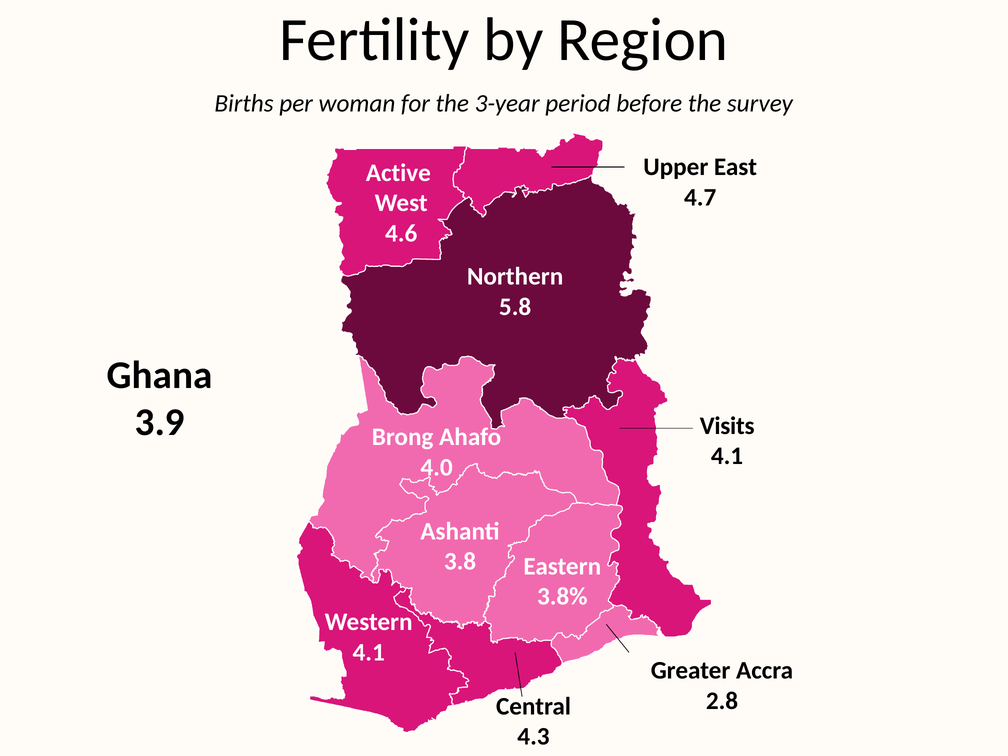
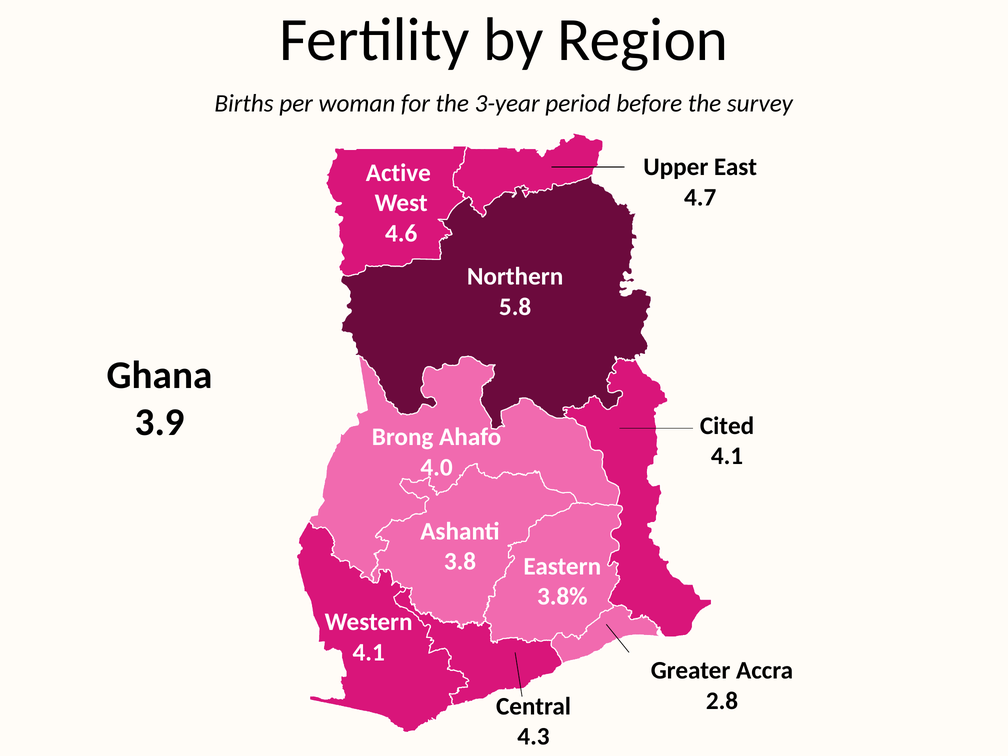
Visits: Visits -> Cited
